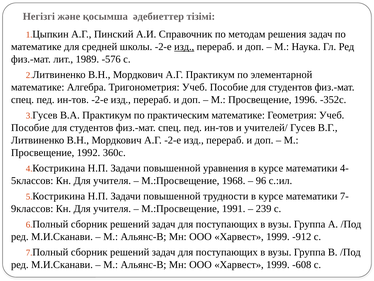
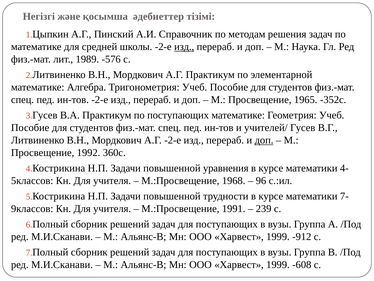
1996: 1996 -> 1965
по практическим: практическим -> поступающих
доп at (264, 140) underline: none -> present
